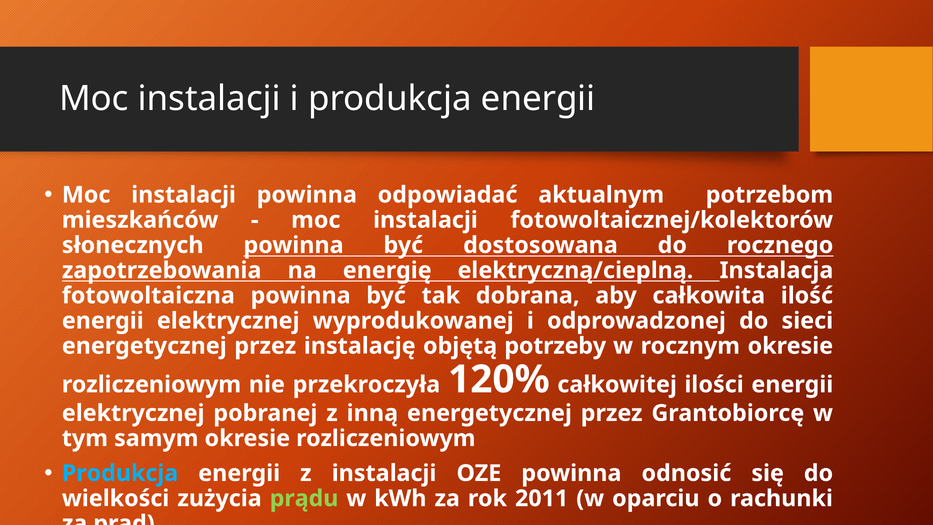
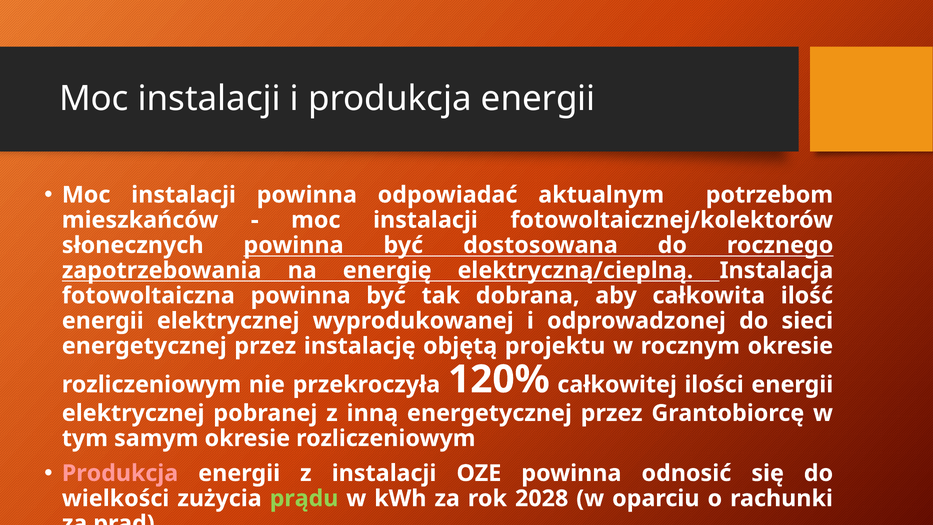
potrzeby: potrzeby -> projektu
Produkcja at (120, 473) colour: light blue -> pink
2011: 2011 -> 2028
